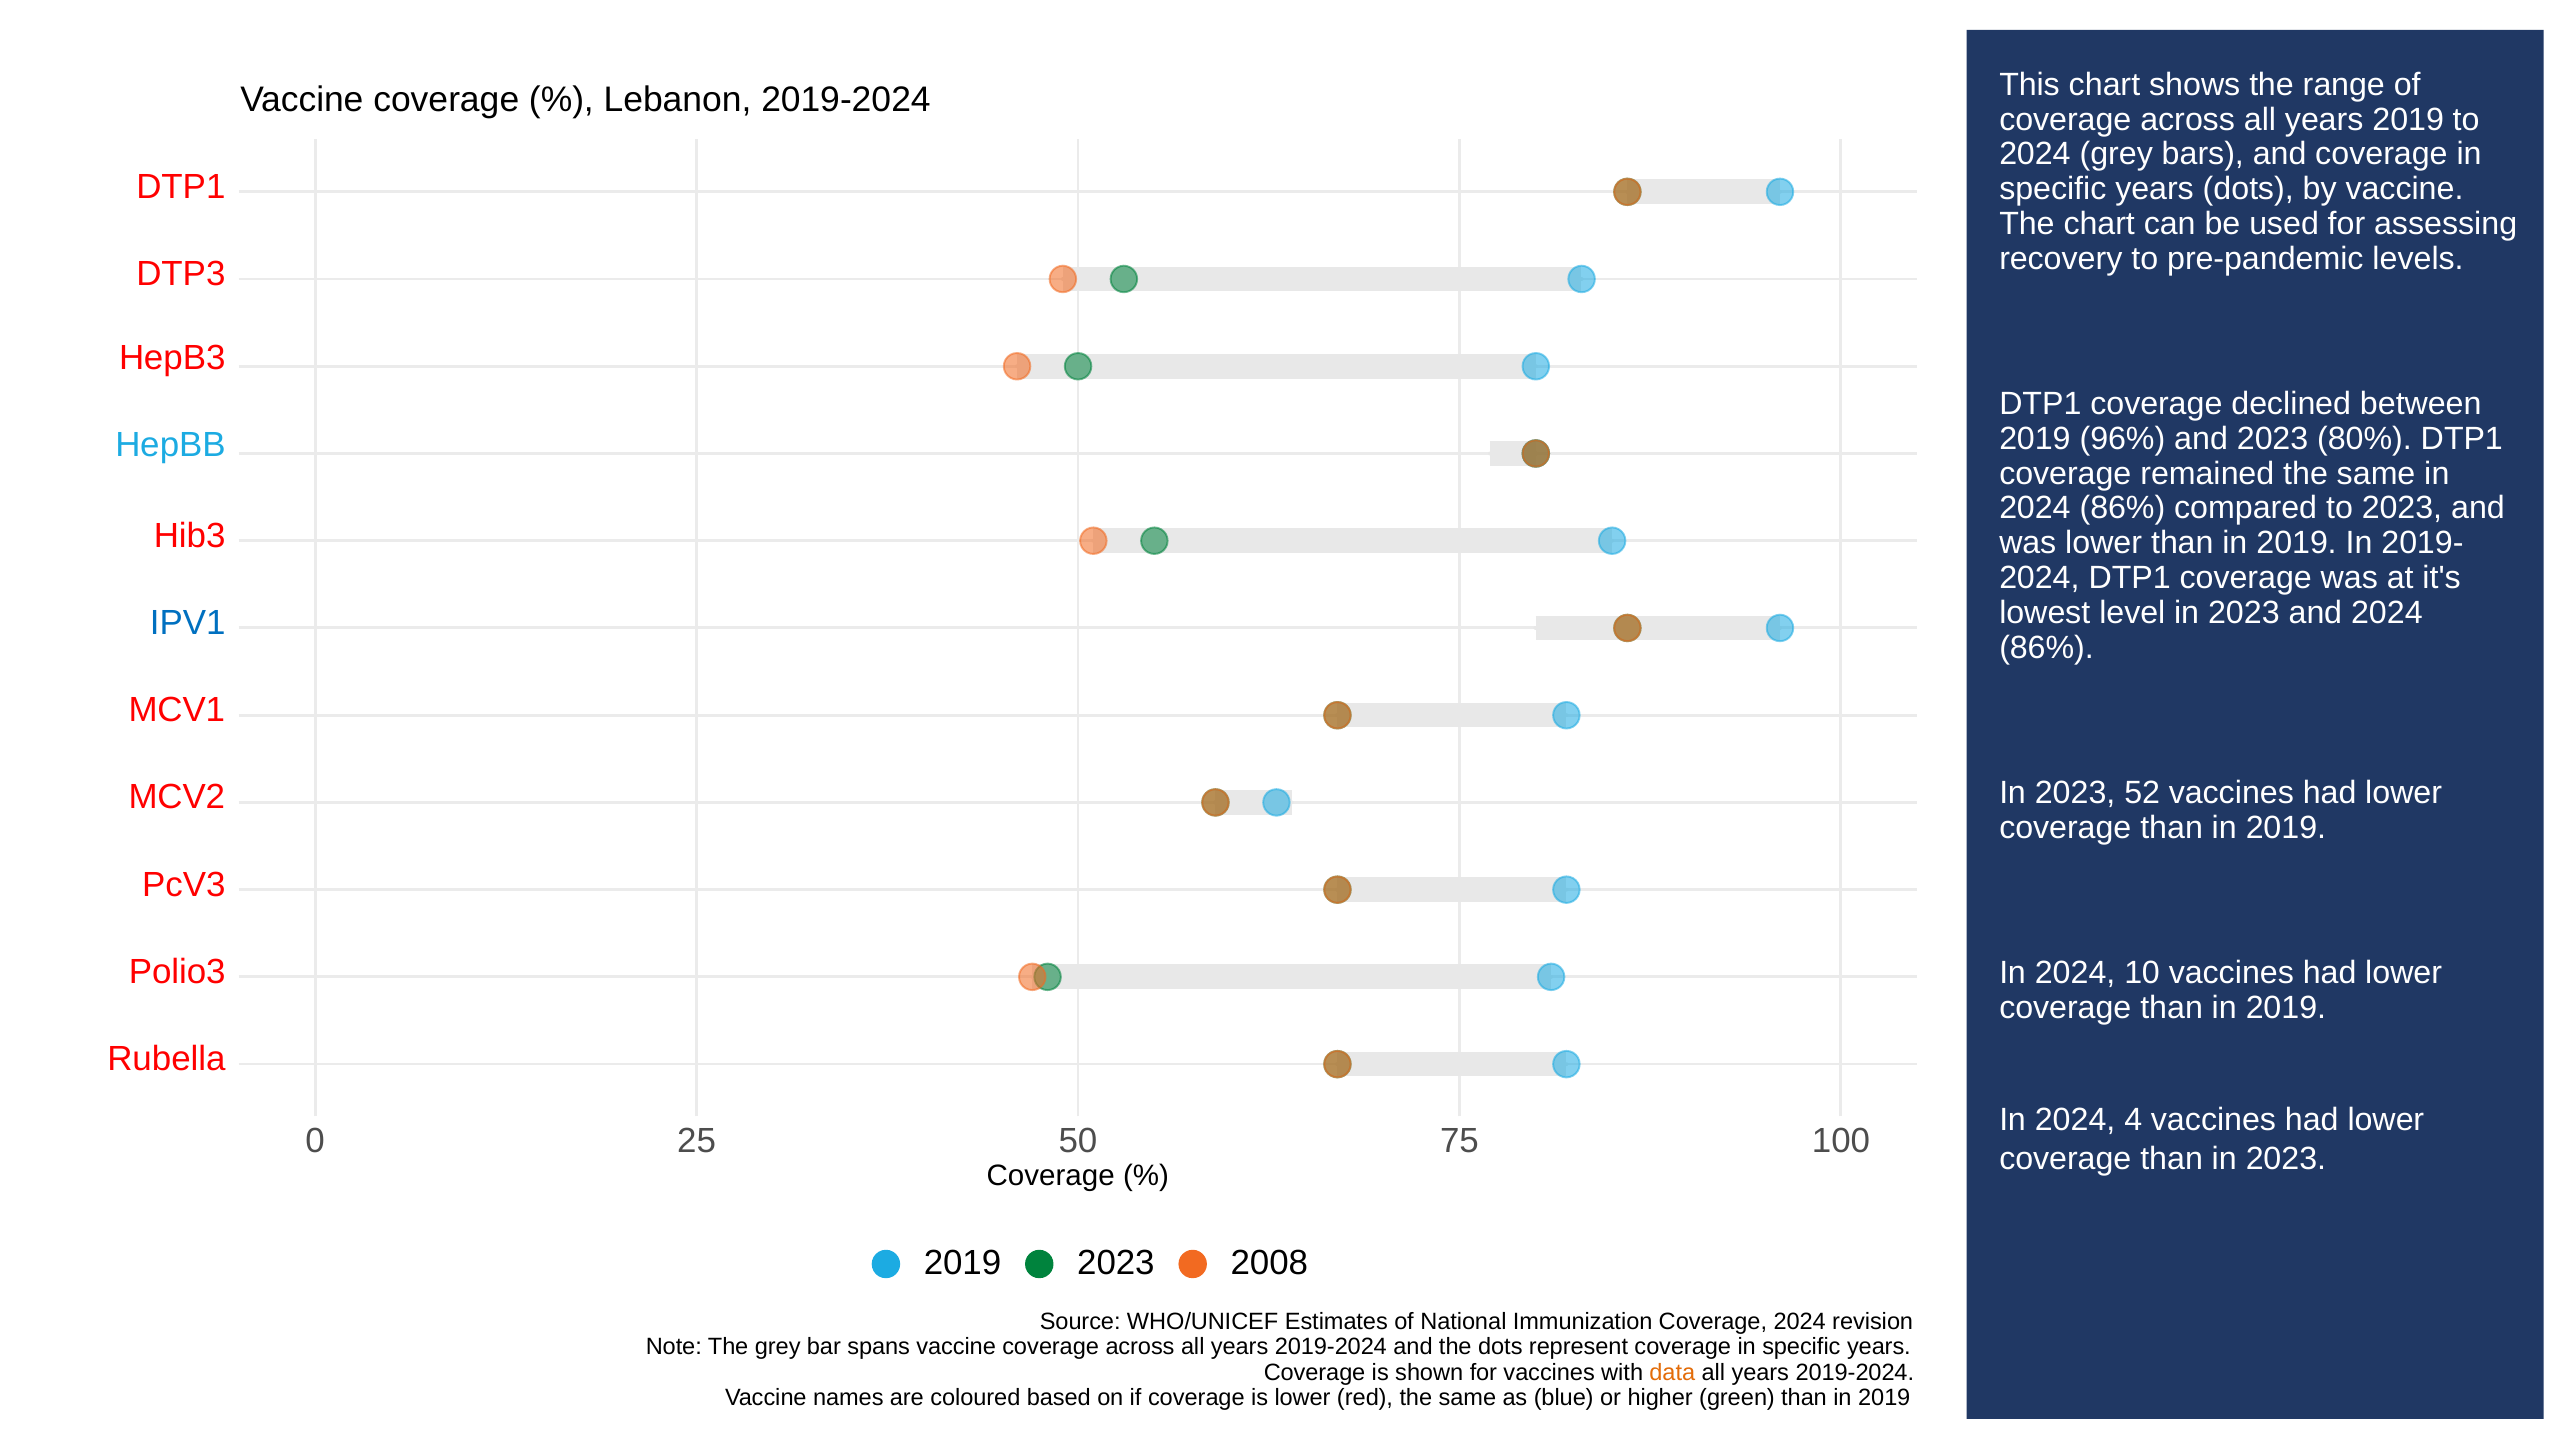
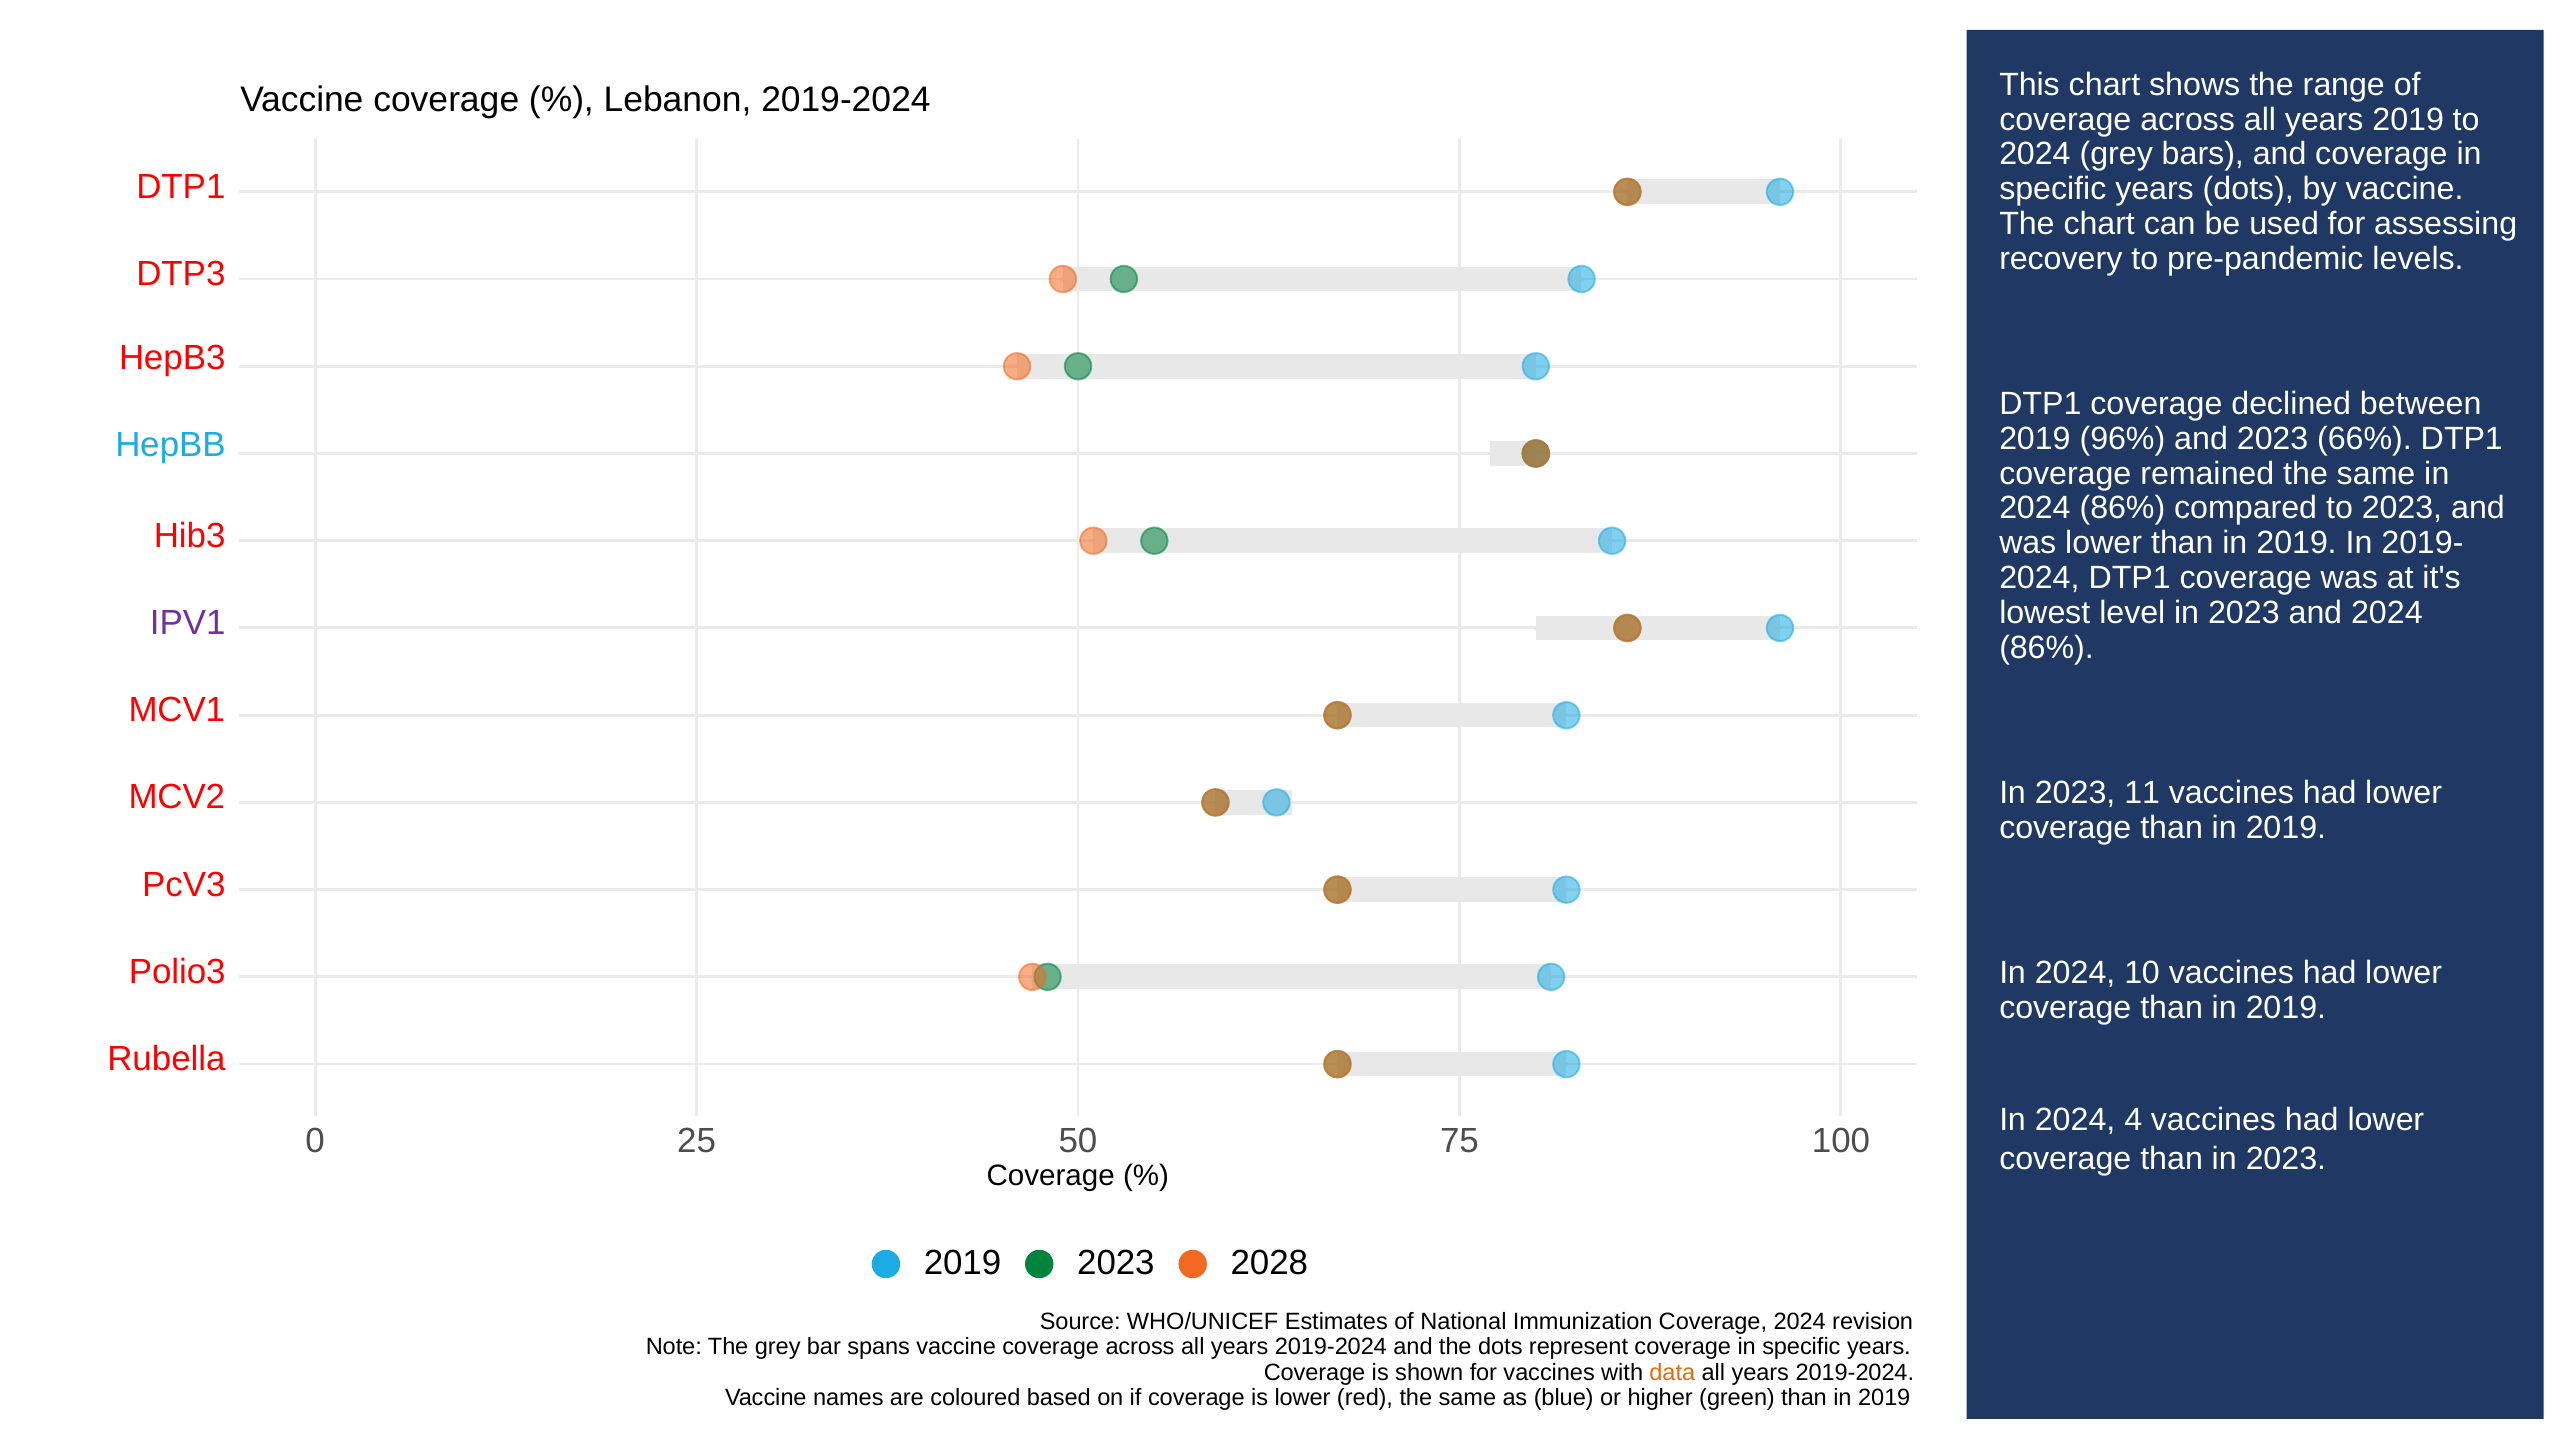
80%: 80% -> 66%
IPV1 colour: blue -> purple
52: 52 -> 11
2008: 2008 -> 2028
